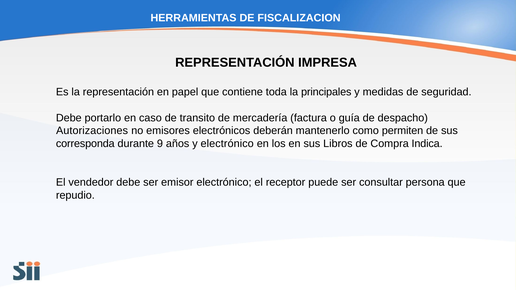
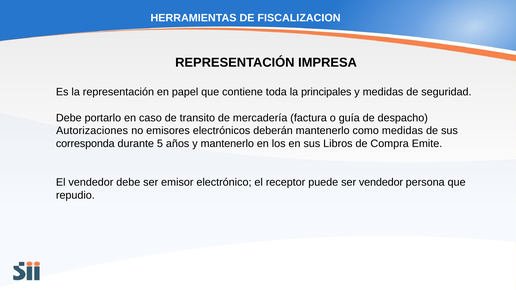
como permiten: permiten -> medidas
9: 9 -> 5
y electrónico: electrónico -> mantenerlo
Indica: Indica -> Emite
ser consultar: consultar -> vendedor
